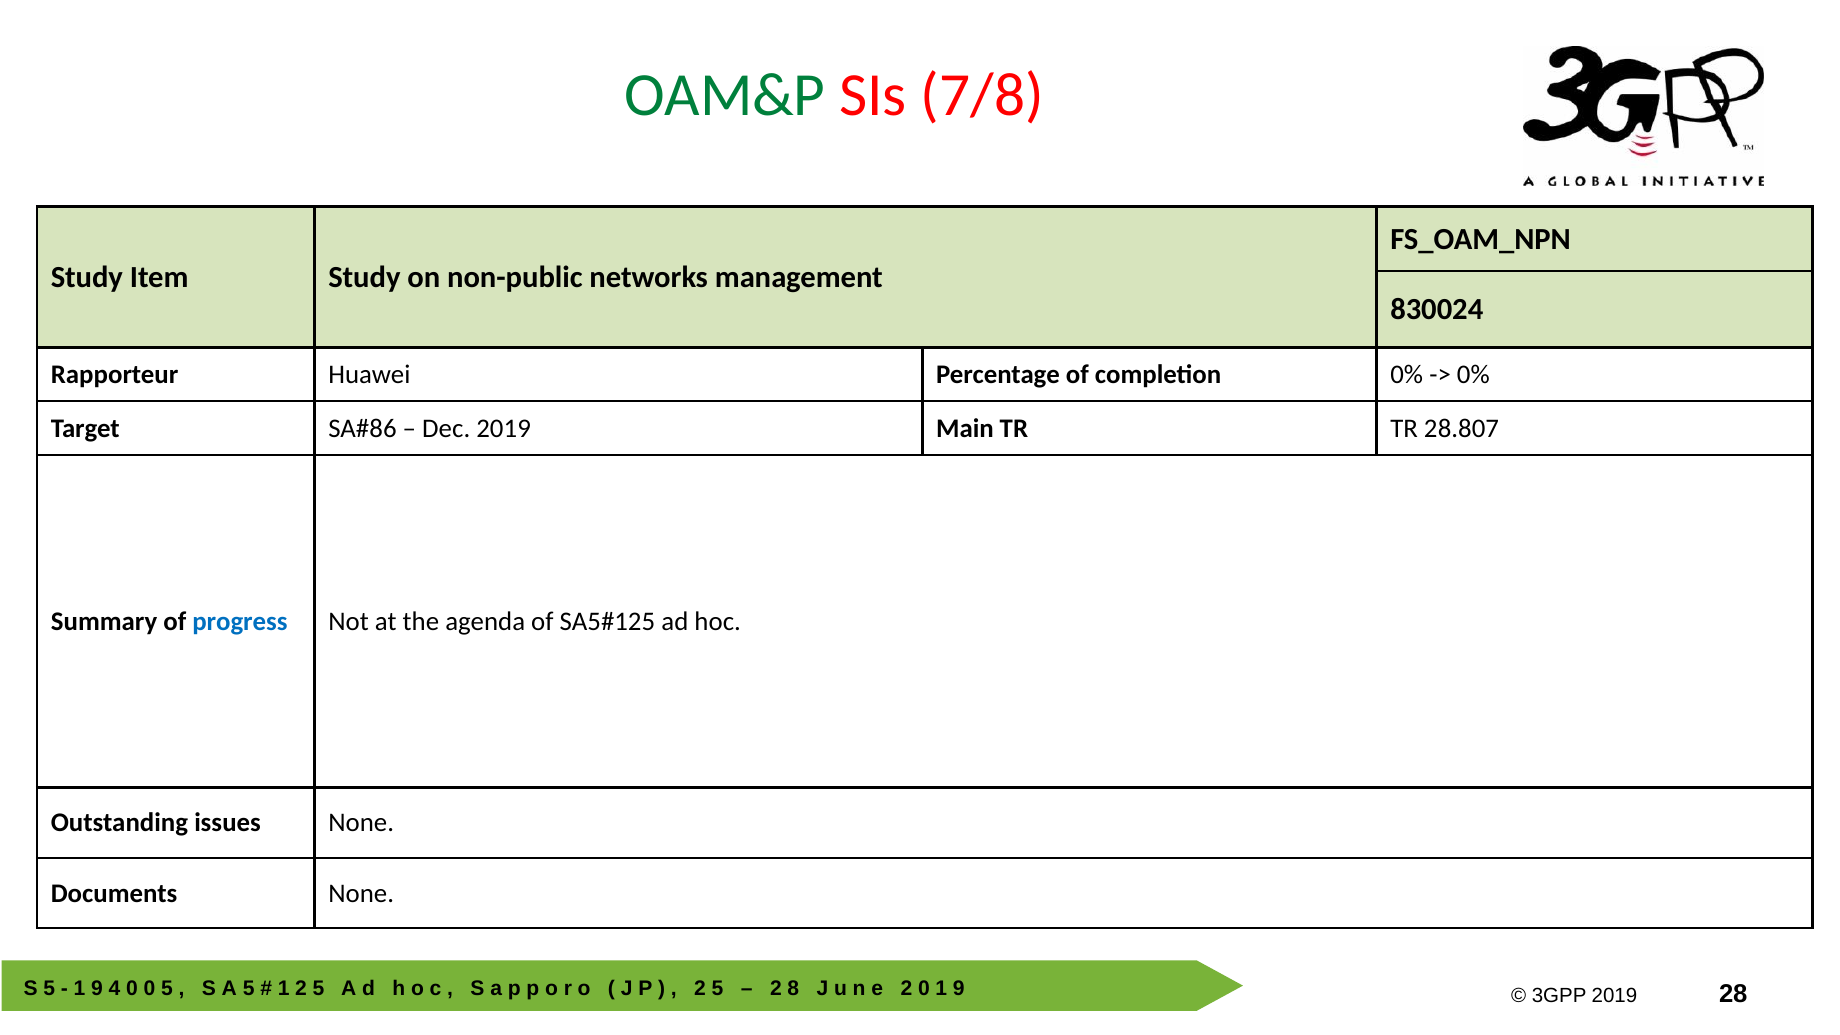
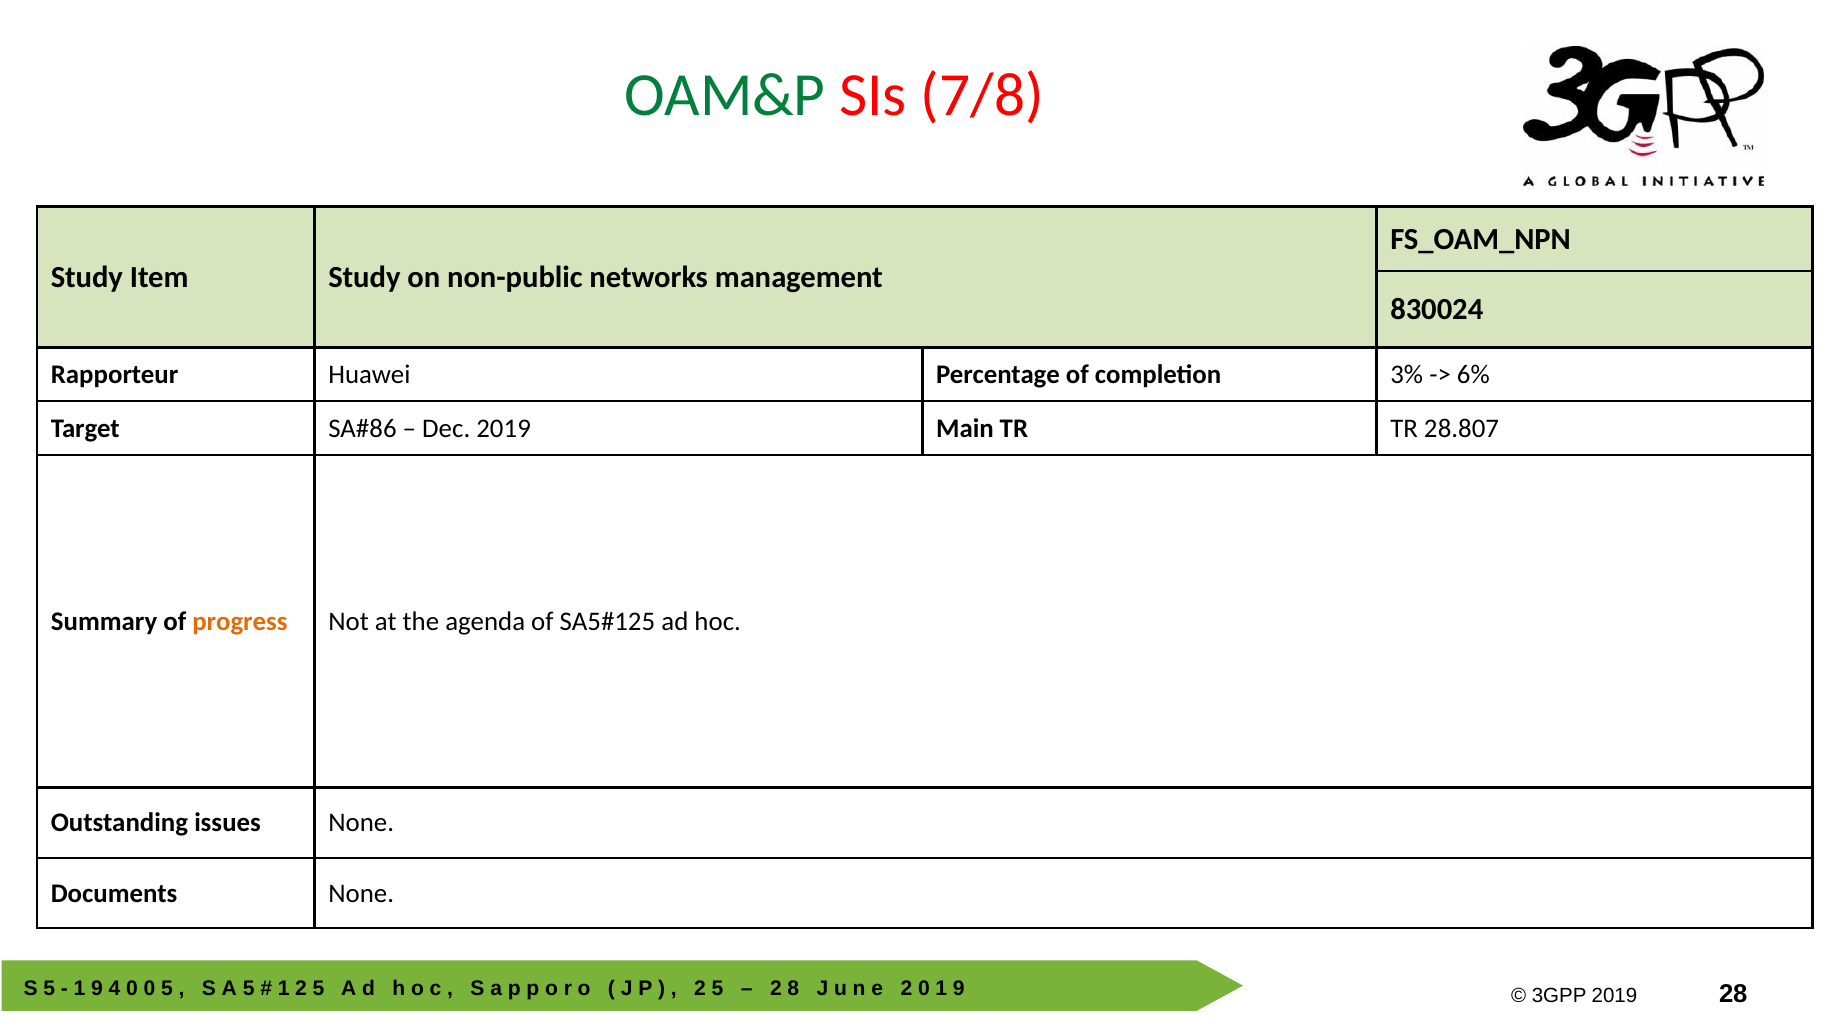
completion 0%: 0% -> 3%
0% at (1473, 375): 0% -> 6%
progress colour: blue -> orange
